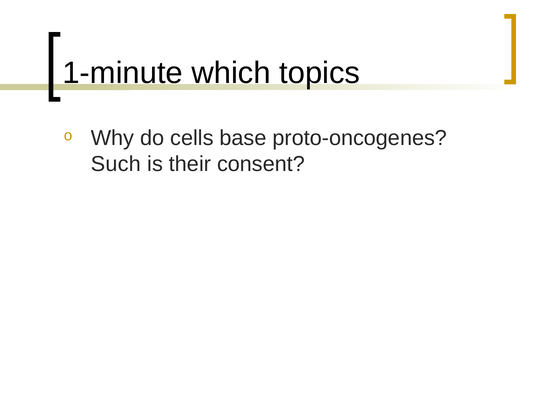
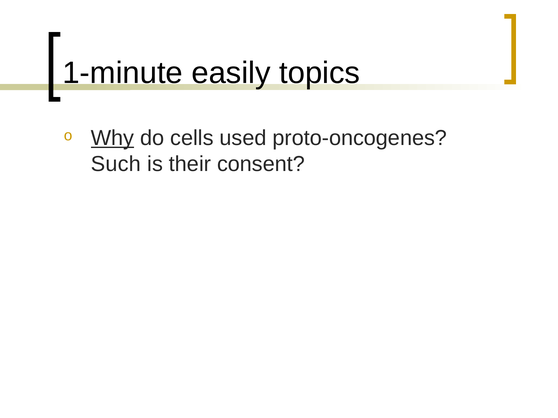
which: which -> easily
Why underline: none -> present
base: base -> used
